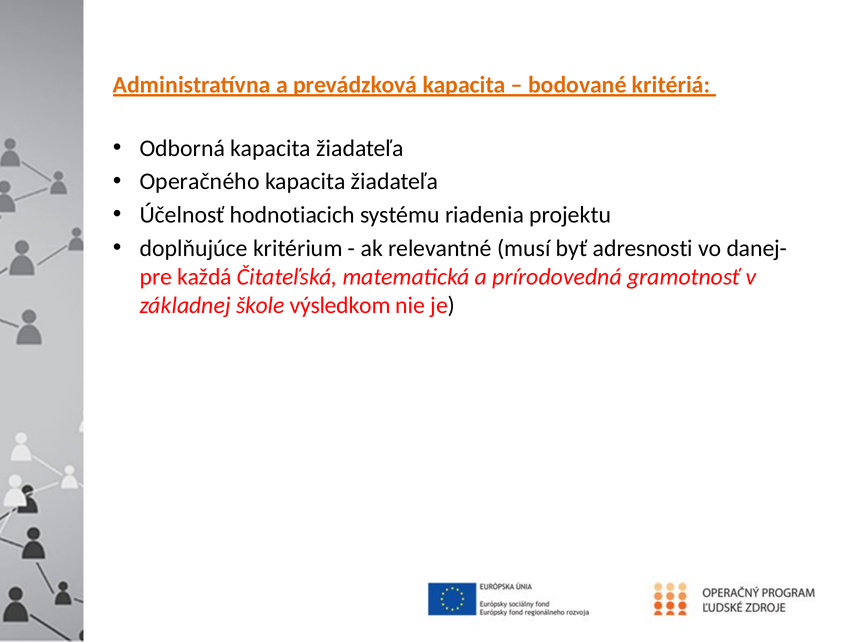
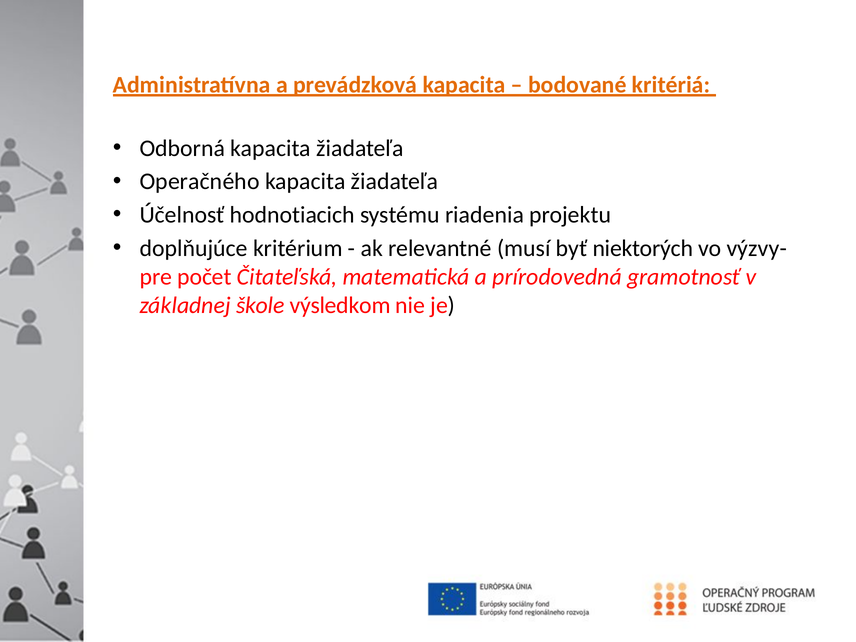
adresnosti: adresnosti -> niektorých
danej-: danej- -> výzvy-
každá: každá -> počet
